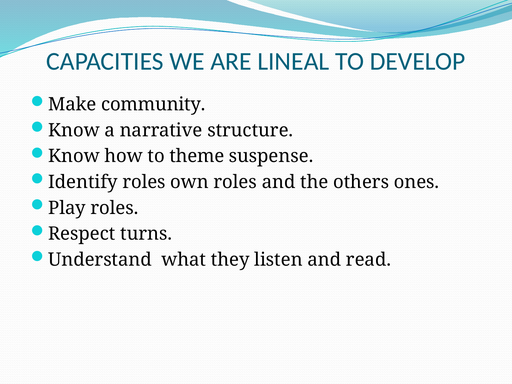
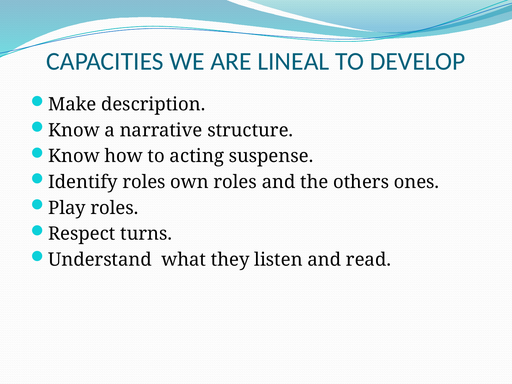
community: community -> description
theme: theme -> acting
